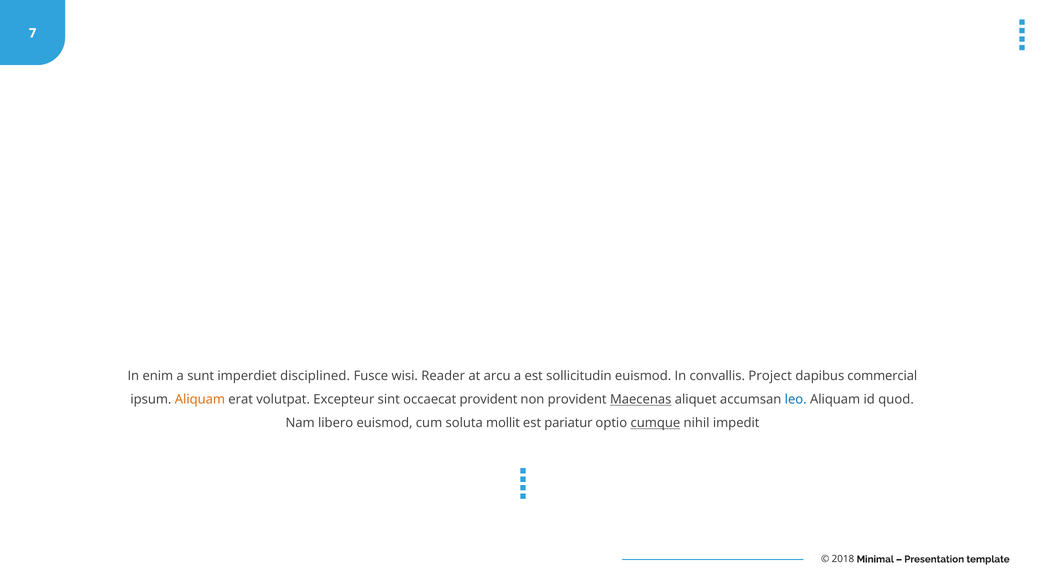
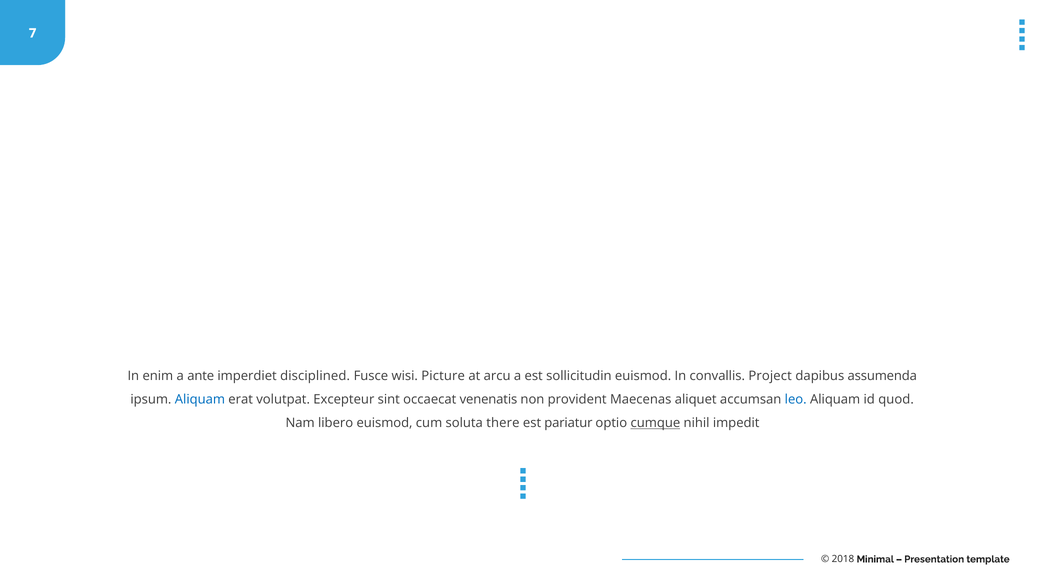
sunt: sunt -> ante
Reader: Reader -> Picture
commercial: commercial -> assumenda
Aliquam at (200, 400) colour: orange -> blue
occaecat provident: provident -> venenatis
Maecenas underline: present -> none
mollit: mollit -> there
